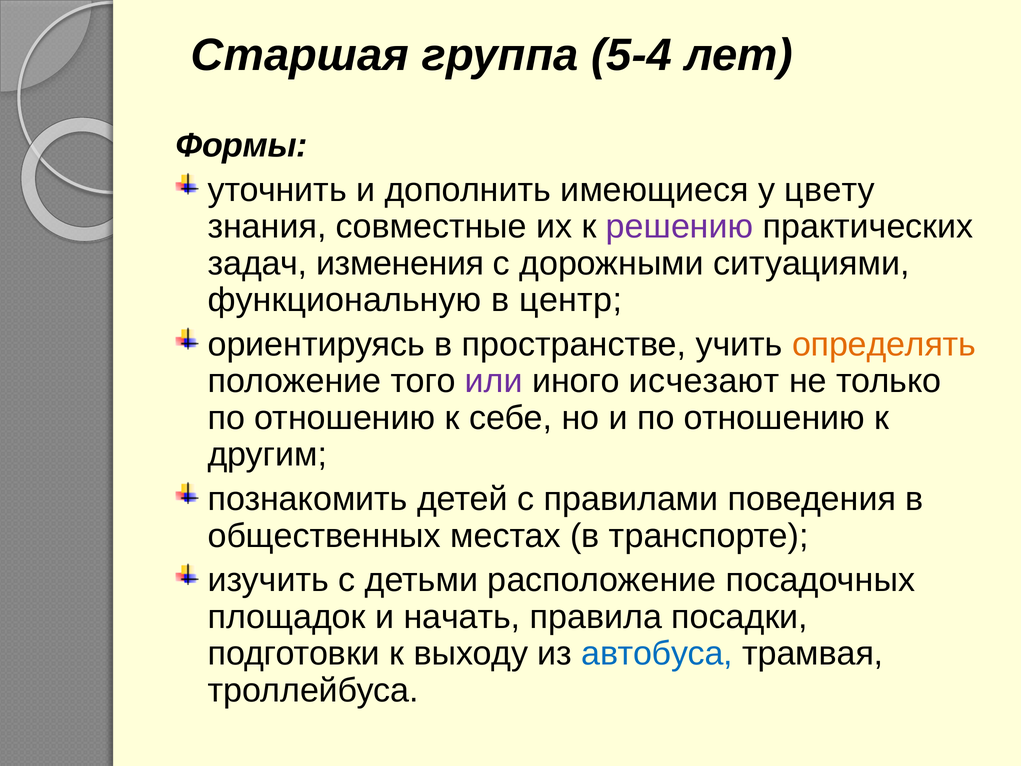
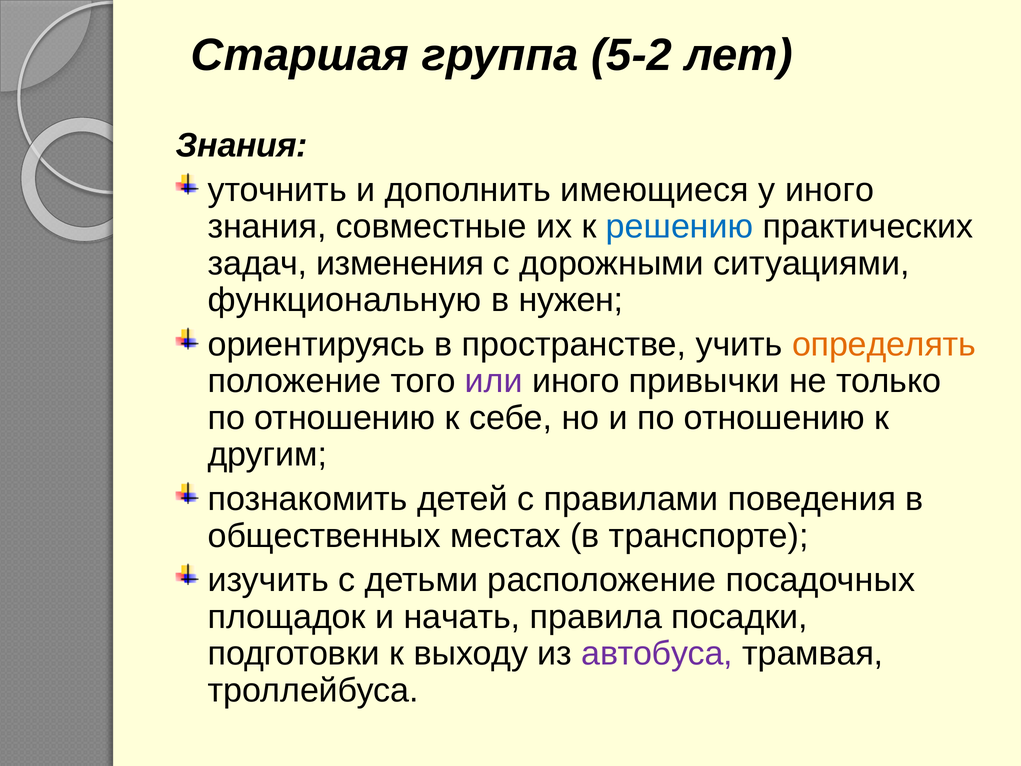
5-4: 5-4 -> 5-2
Формы at (242, 145): Формы -> Знания
у цвету: цвету -> иного
решению colour: purple -> blue
центр: центр -> нужен
исчезают: исчезают -> привычки
автобуса colour: blue -> purple
